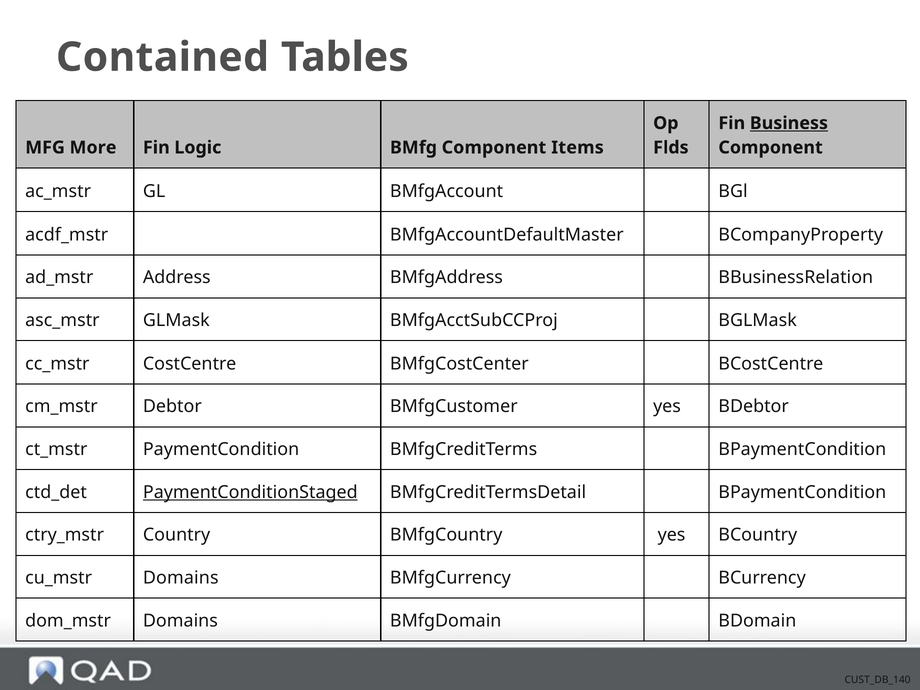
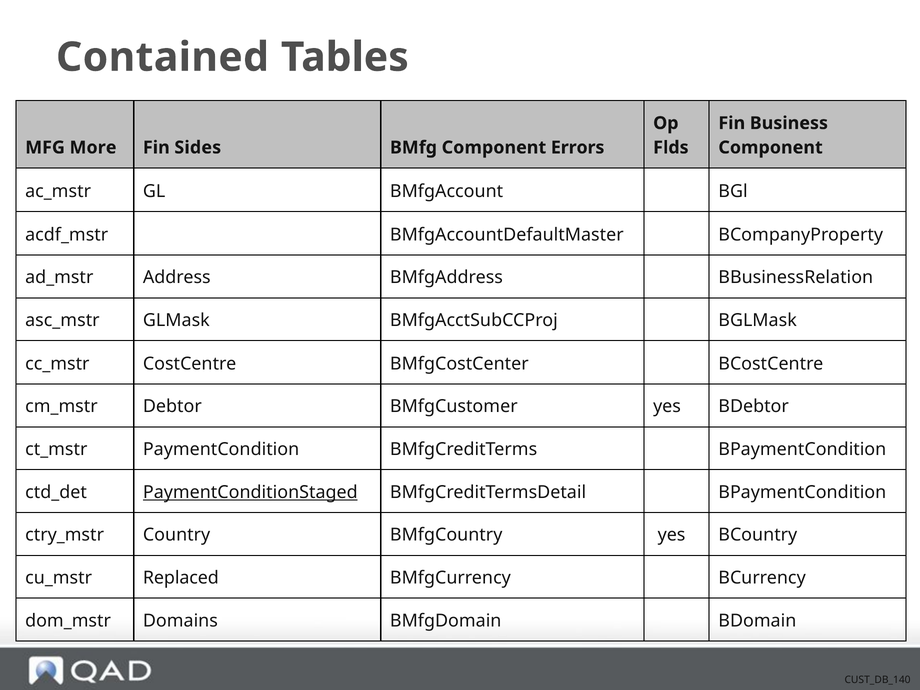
Business underline: present -> none
Logic: Logic -> Sides
Items: Items -> Errors
Domains at (181, 578): Domains -> Replaced
